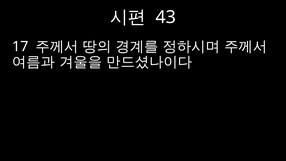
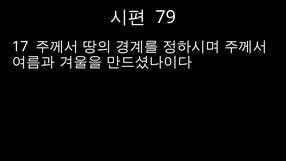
43: 43 -> 79
